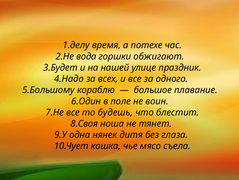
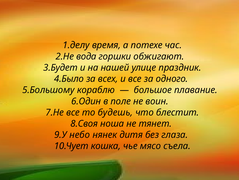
4.Надо: 4.Надо -> 4.Было
одна: одна -> небо
